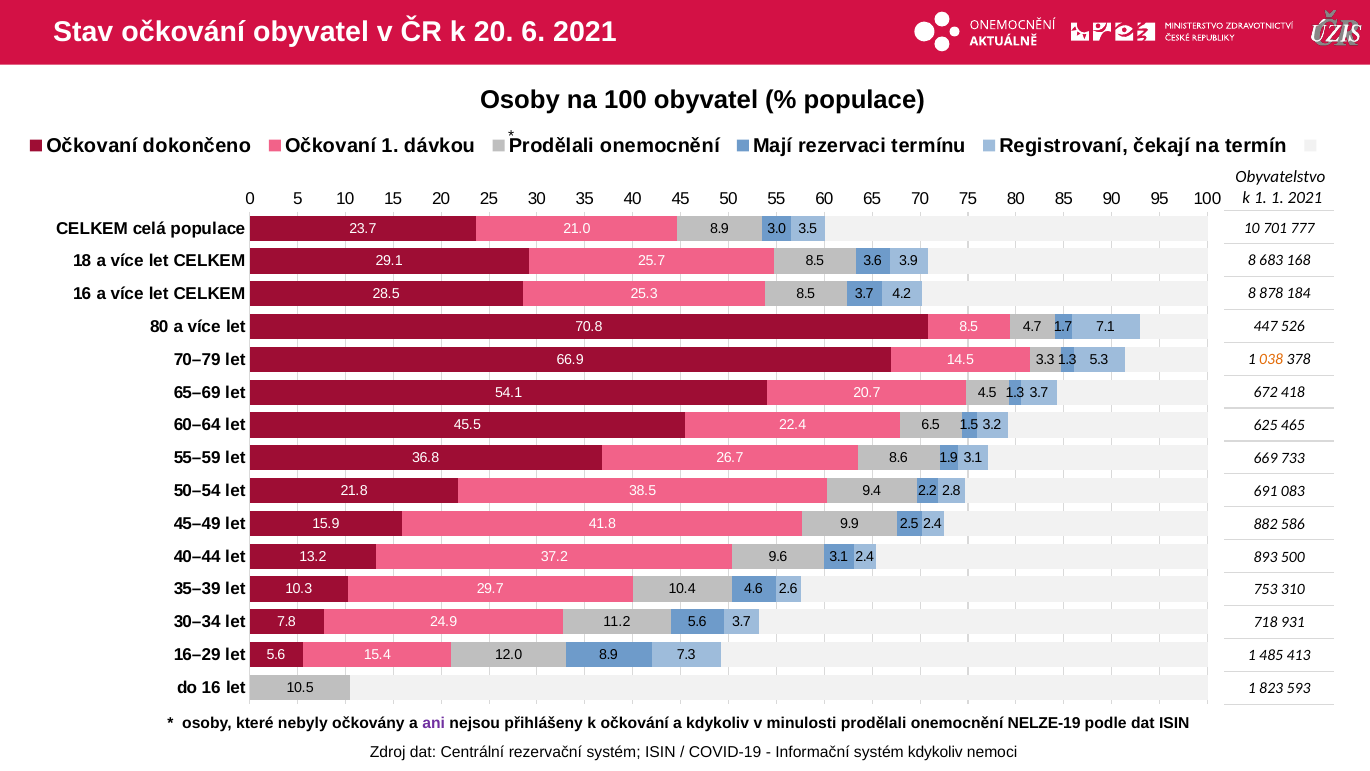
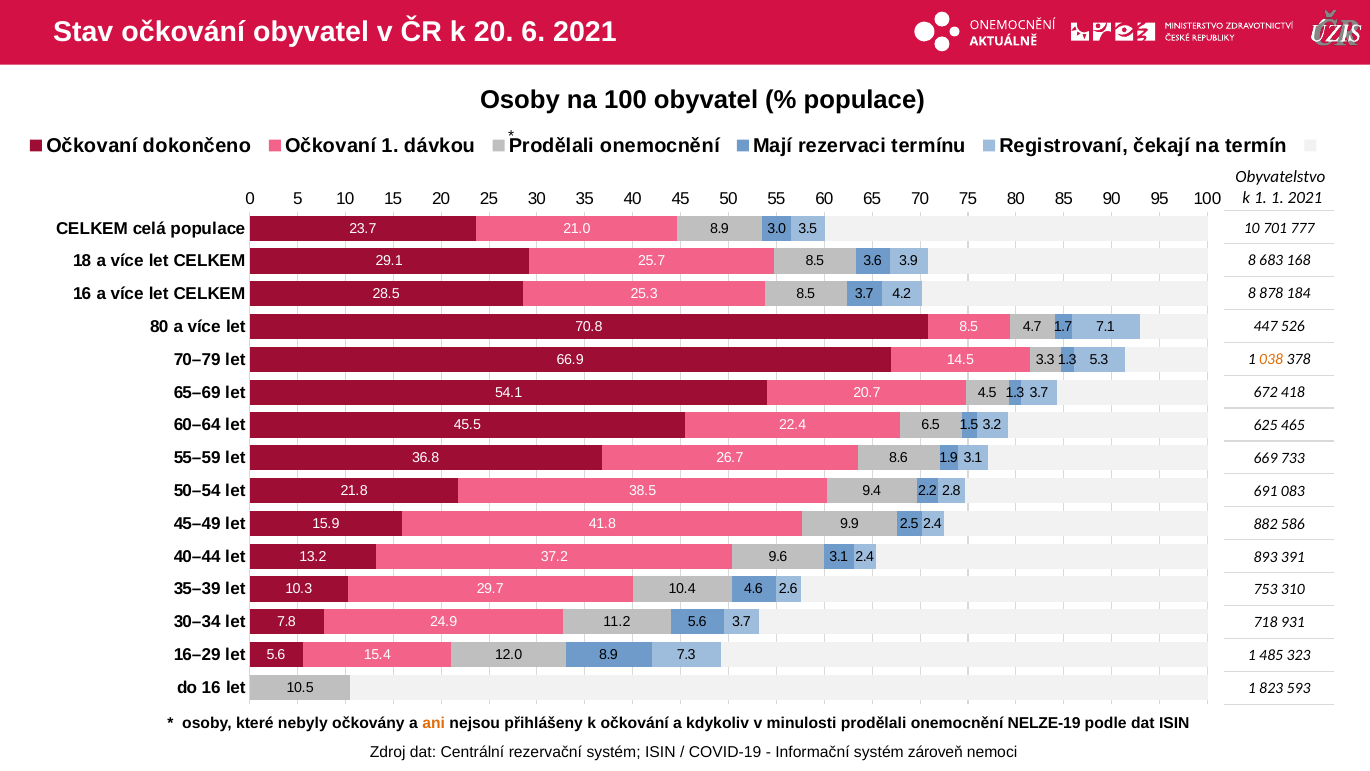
500: 500 -> 391
413: 413 -> 323
ani colour: purple -> orange
systém kdykoliv: kdykoliv -> zároveň
